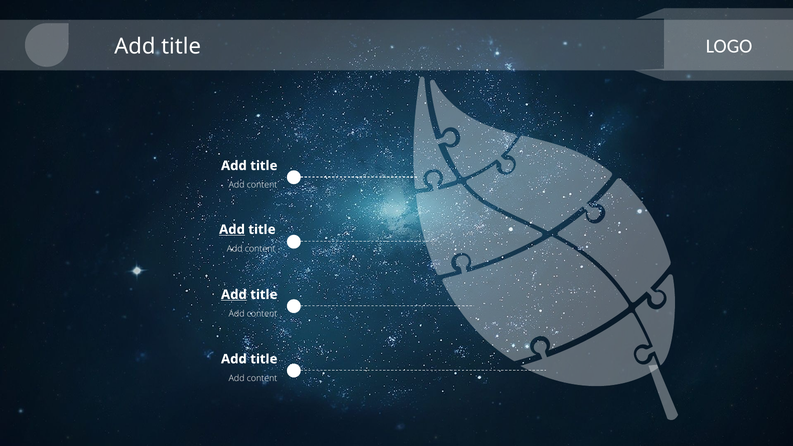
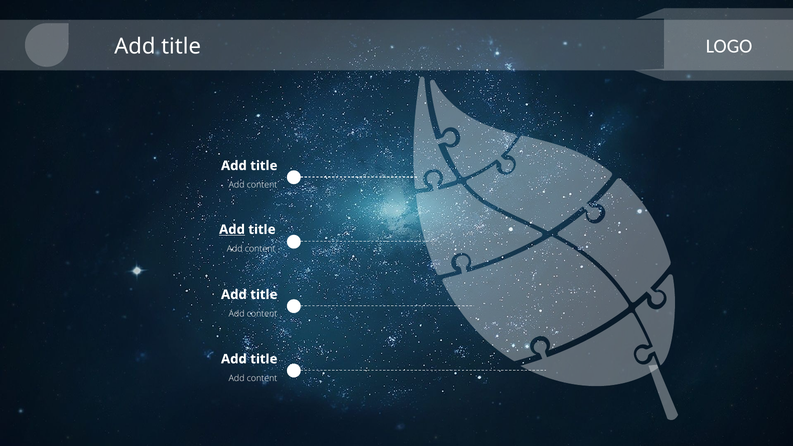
Add at (234, 295) underline: present -> none
